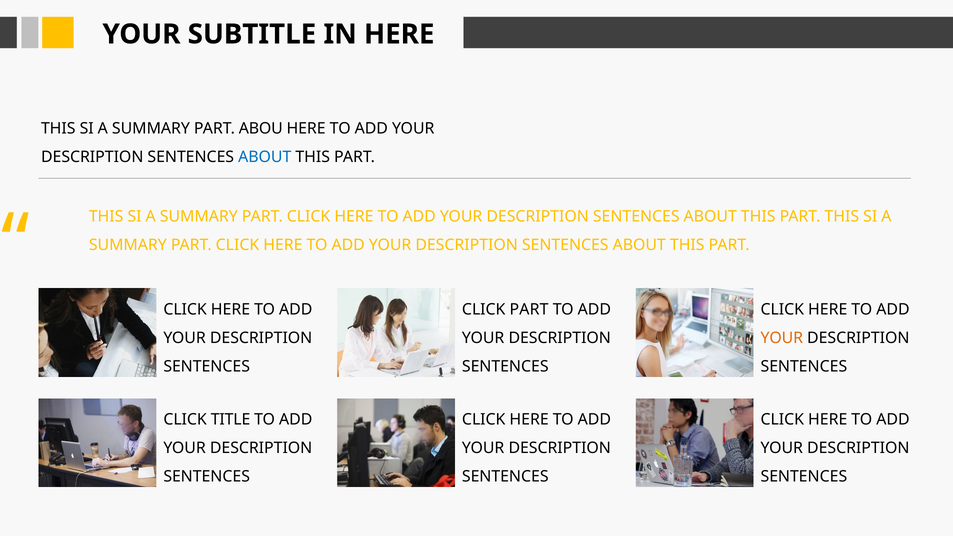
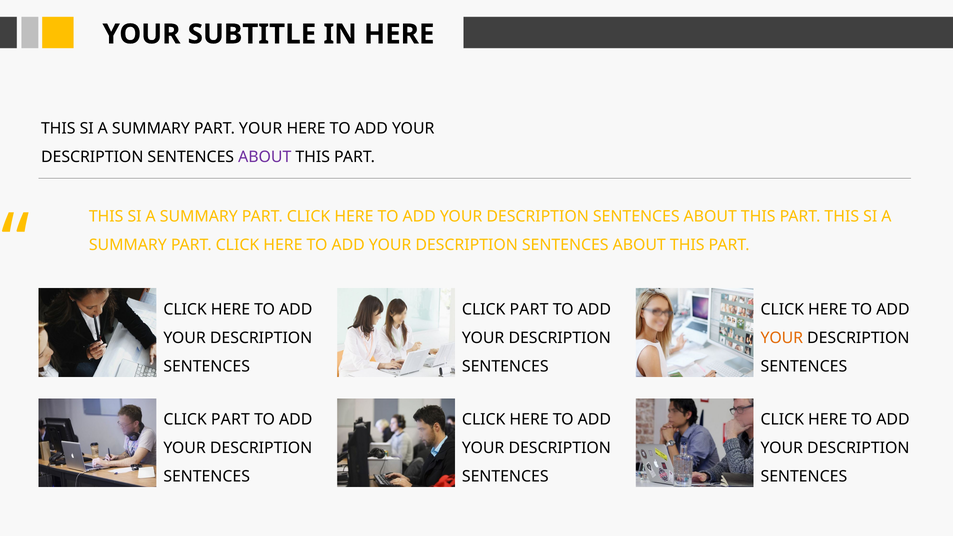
PART ABOU: ABOU -> YOUR
ABOUT at (265, 157) colour: blue -> purple
TITLE at (231, 420): TITLE -> PART
